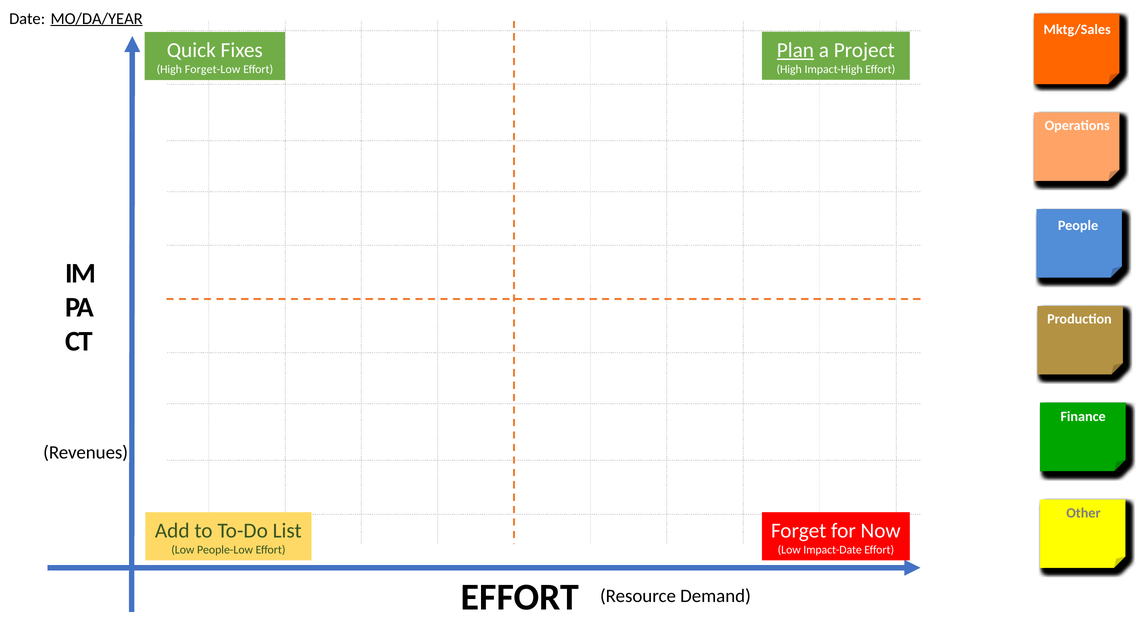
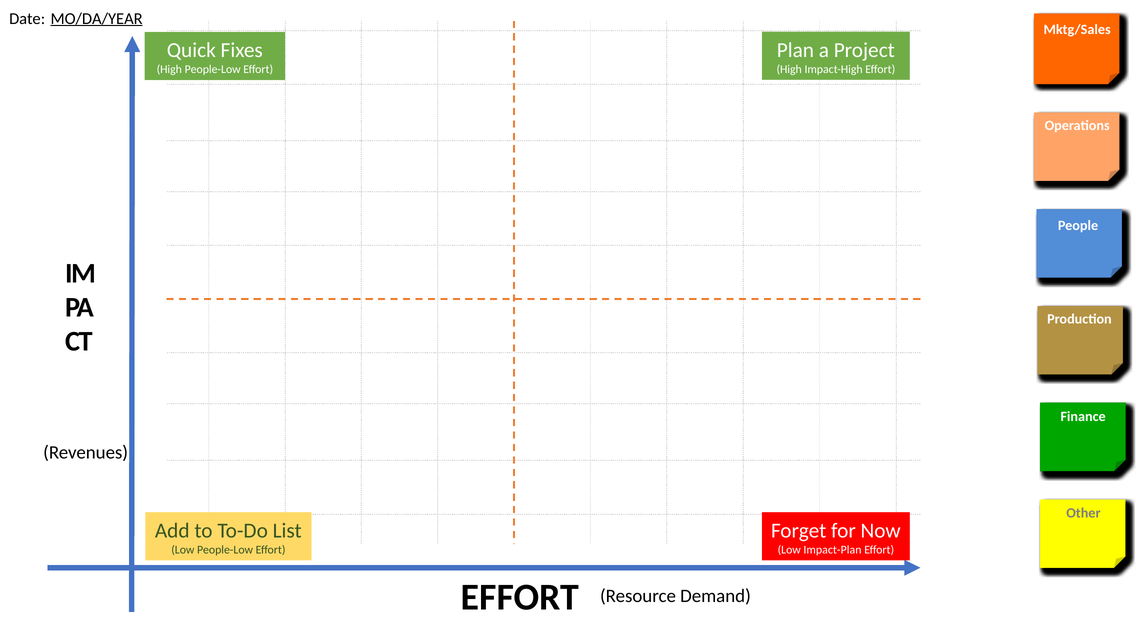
Plan underline: present -> none
High Forget-Low: Forget-Low -> People-Low
Impact-Date: Impact-Date -> Impact-Plan
